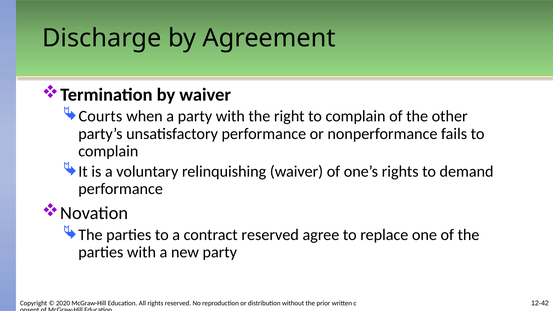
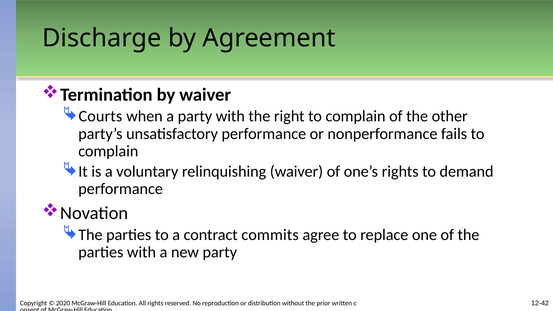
contract reserved: reserved -> commits
